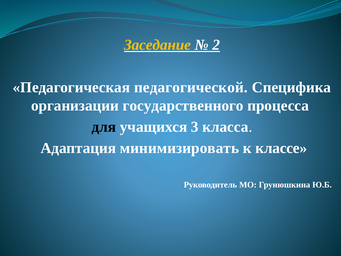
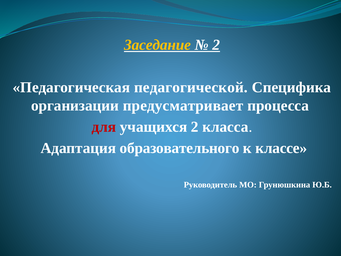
государственного: государственного -> предусматривает
для colour: black -> red
учащихся 3: 3 -> 2
минимизировать: минимизировать -> образовательного
